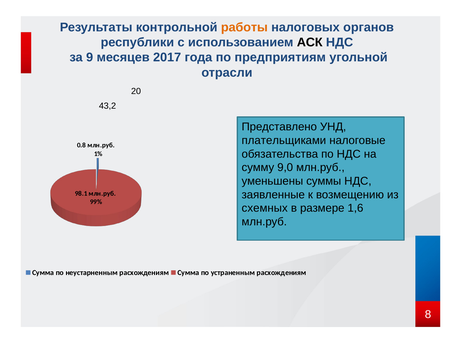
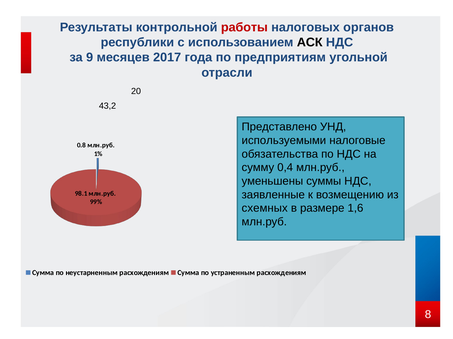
работы colour: orange -> red
плательщиками: плательщиками -> используемыми
9,0: 9,0 -> 0,4
